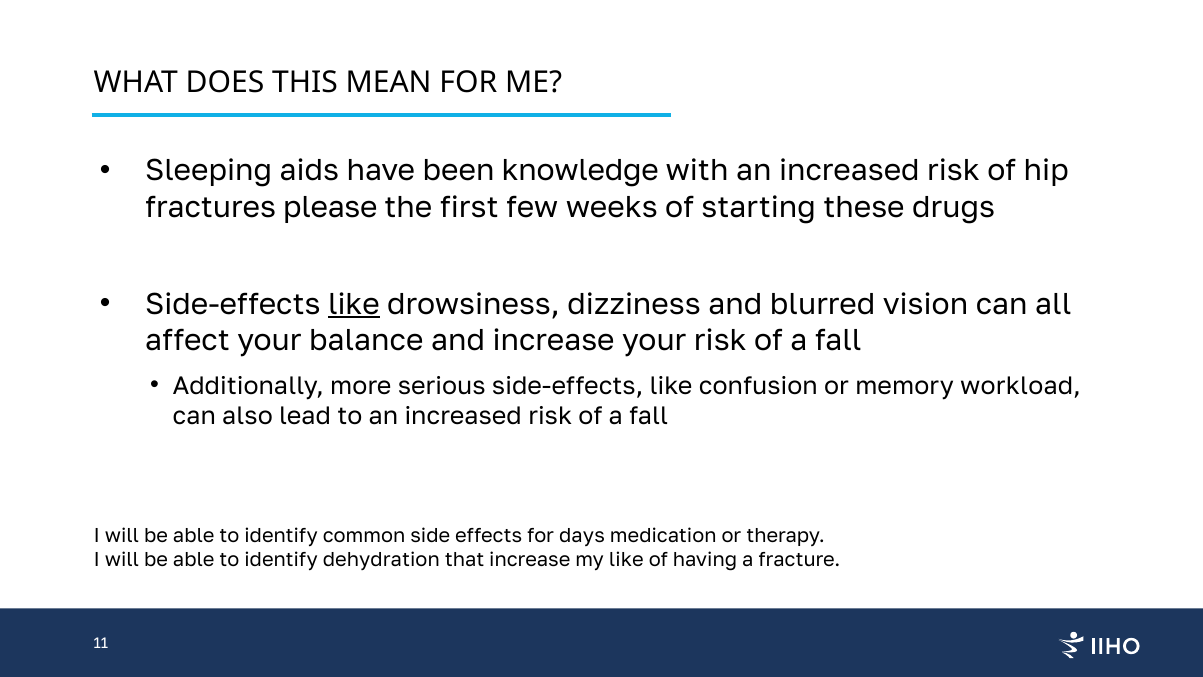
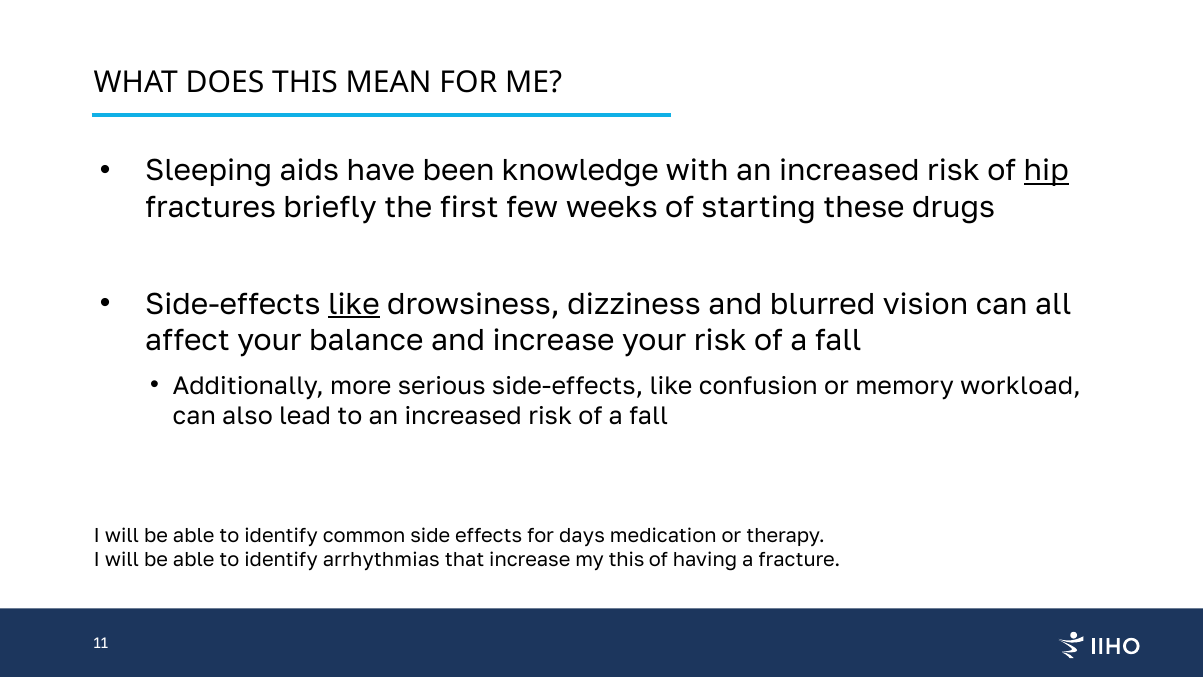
hip underline: none -> present
please: please -> briefly
dehydration: dehydration -> arrhythmias
my like: like -> this
